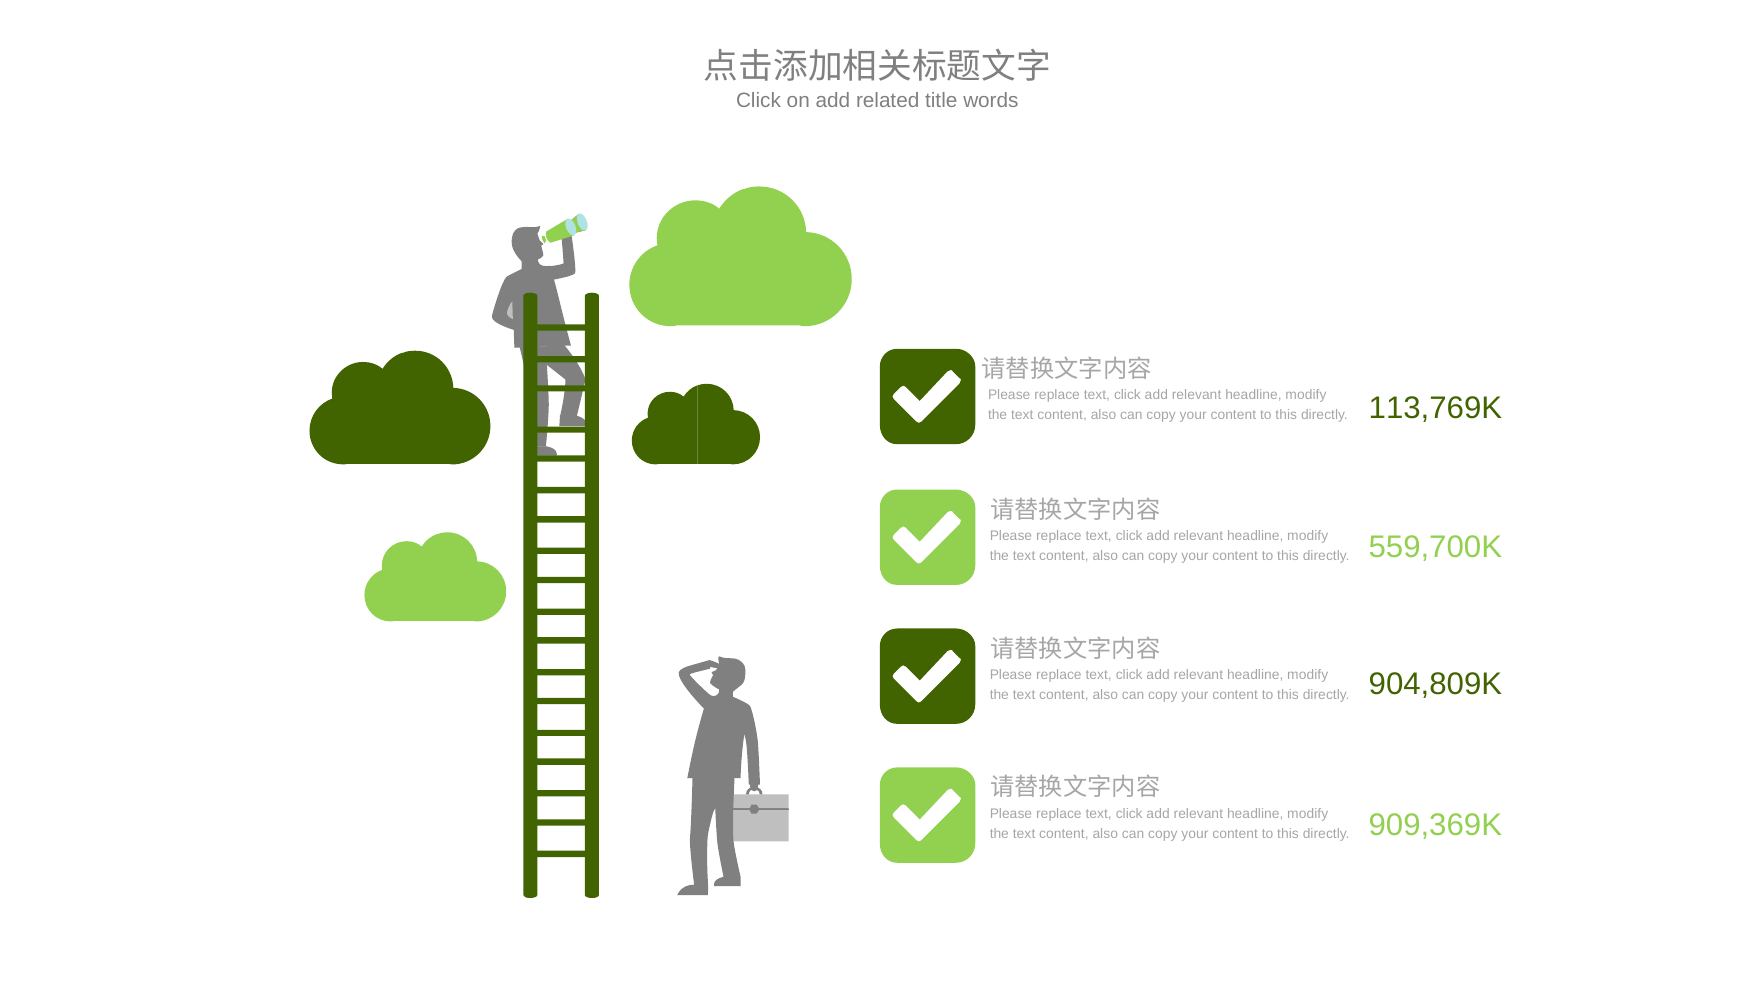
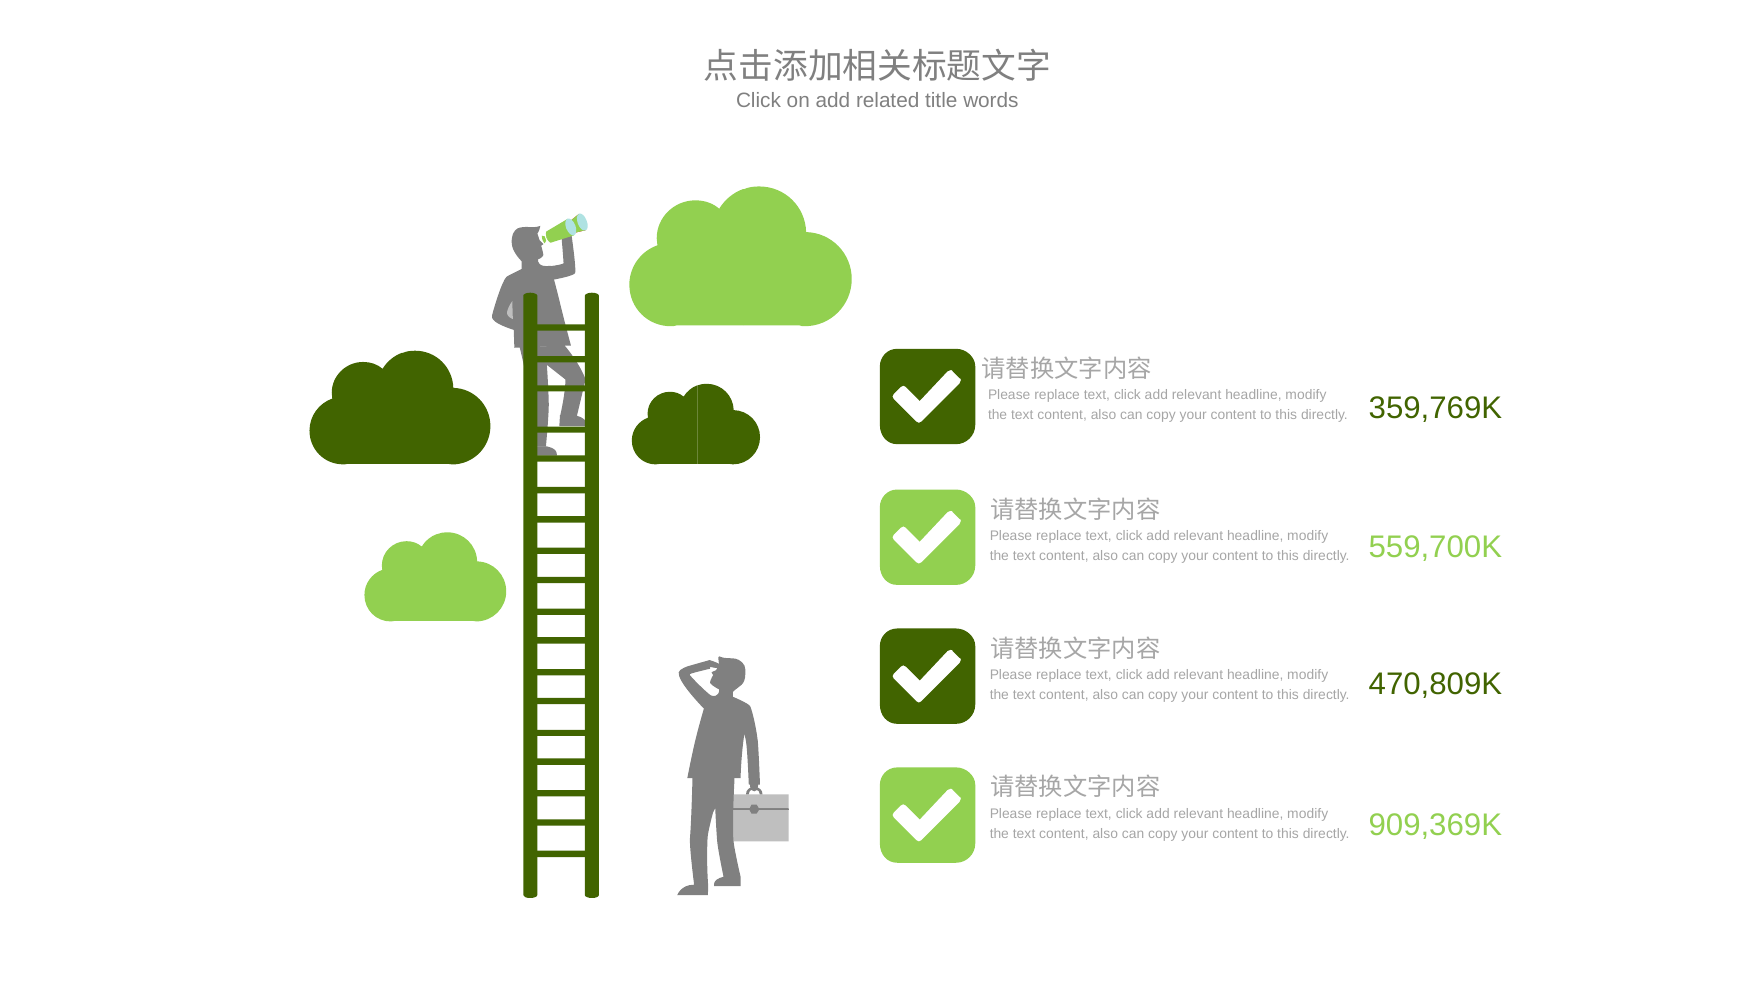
113,769K: 113,769K -> 359,769K
904,809K: 904,809K -> 470,809K
